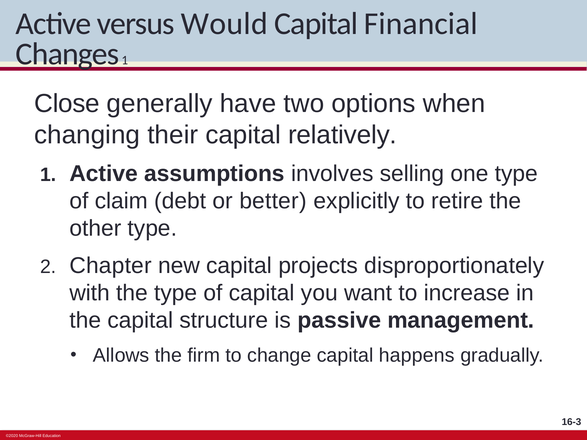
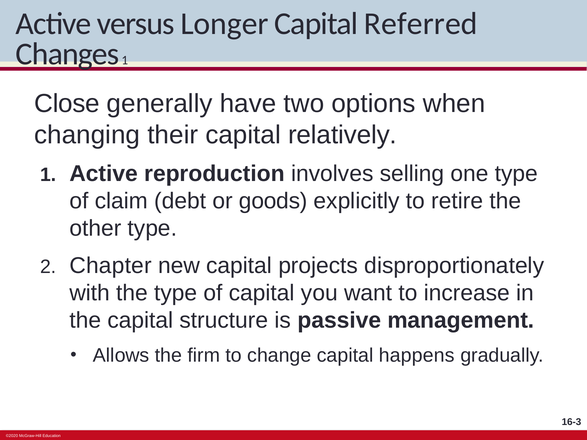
Would: Would -> Longer
Financial: Financial -> Referred
assumptions: assumptions -> reproduction
better: better -> goods
